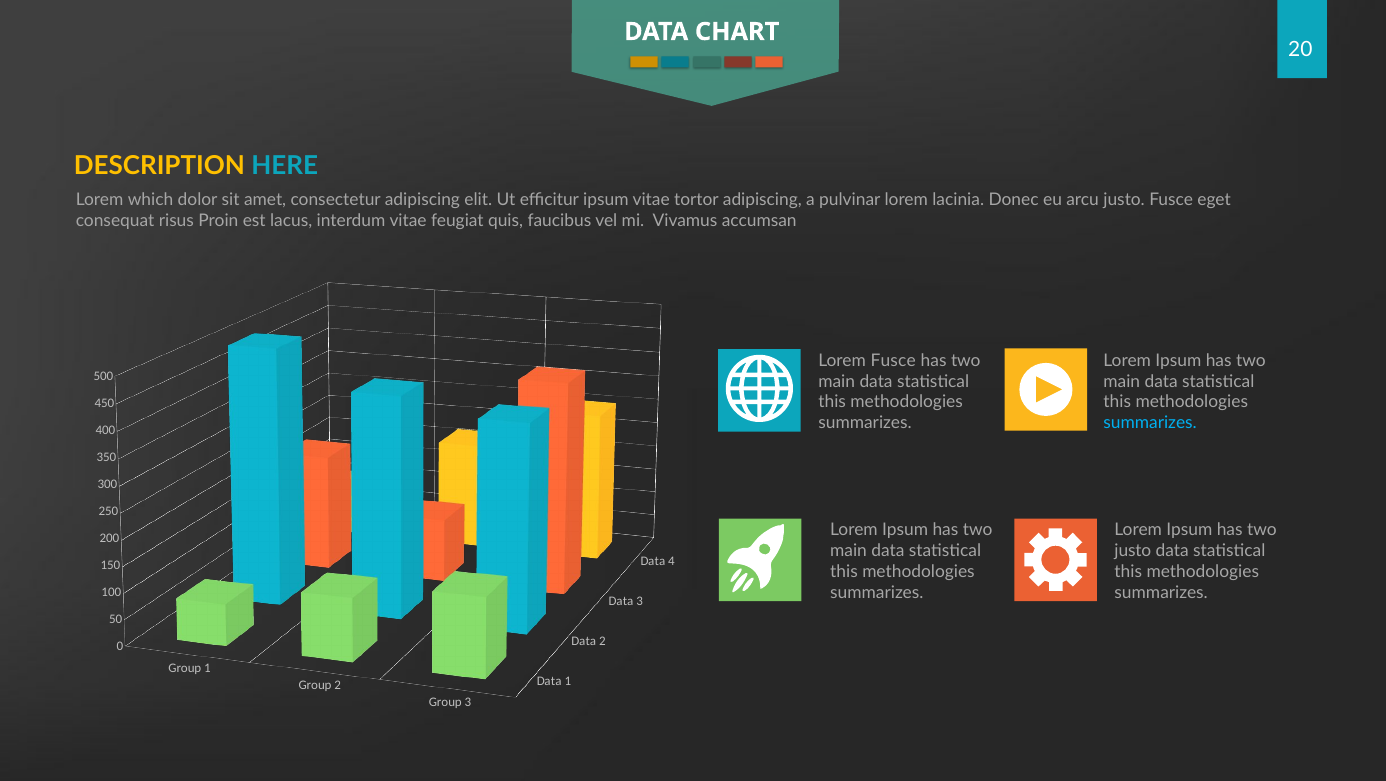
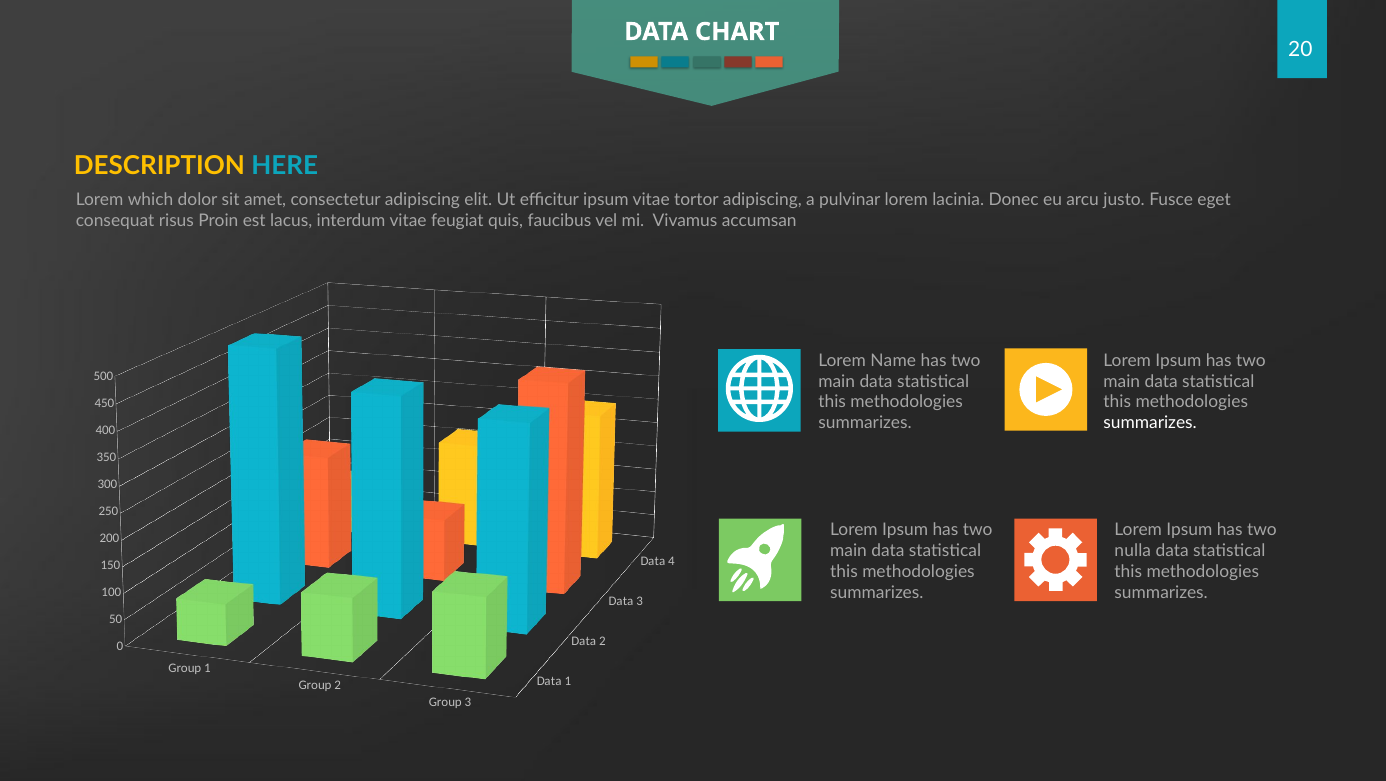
Lorem Fusce: Fusce -> Name
summarizes at (1150, 423) colour: light blue -> white
justo at (1133, 551): justo -> nulla
